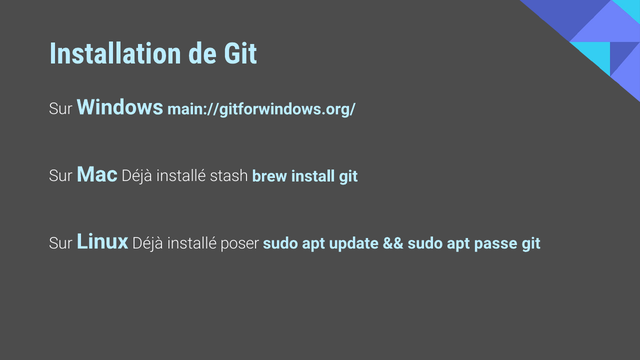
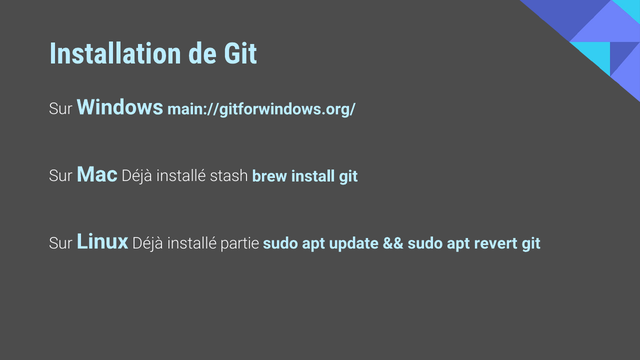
poser: poser -> partie
passe: passe -> revert
